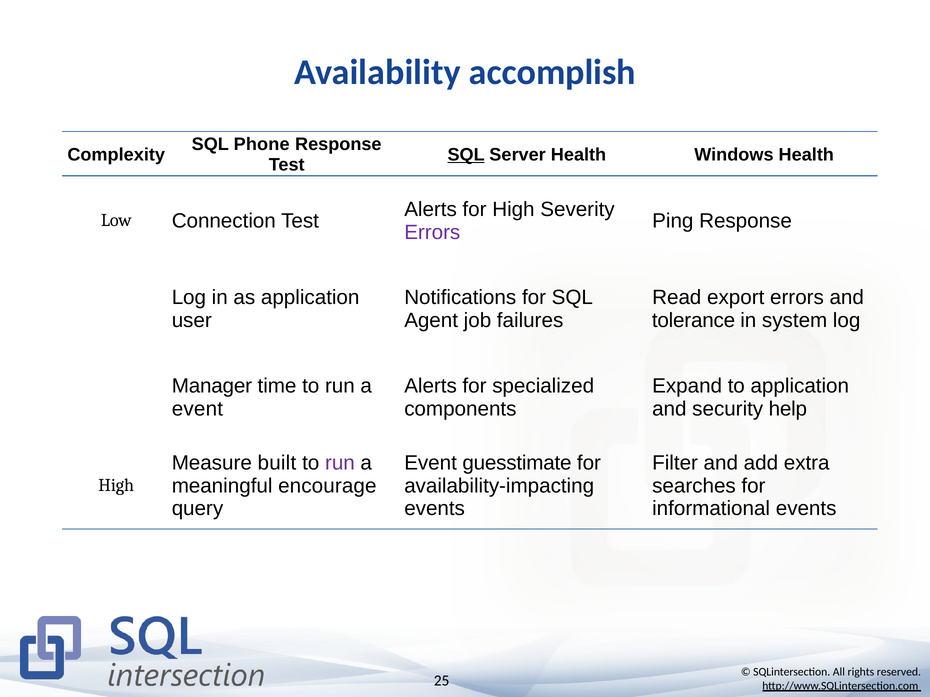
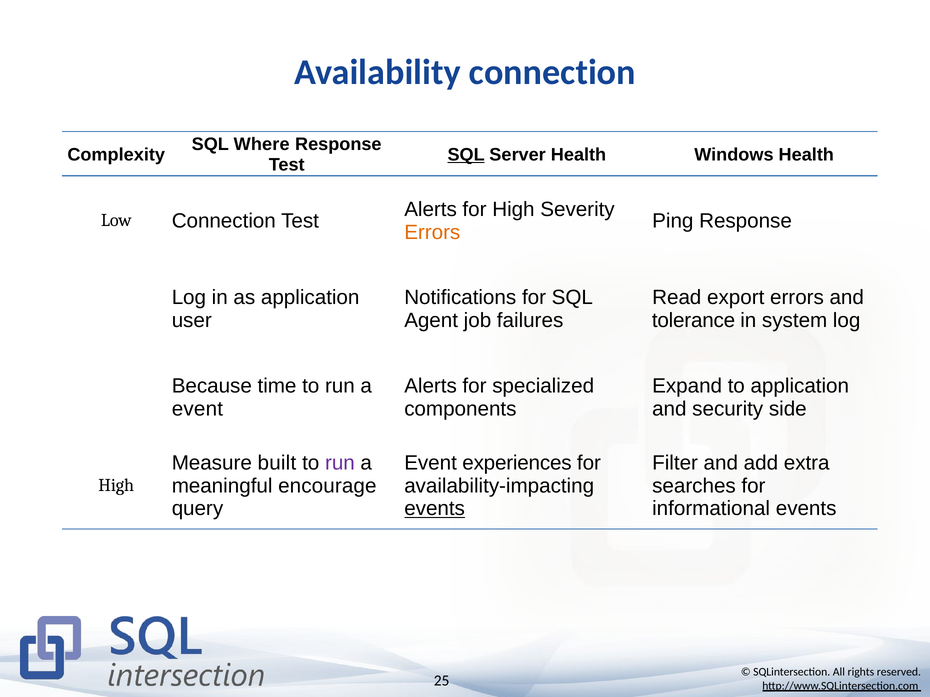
Availability accomplish: accomplish -> connection
Phone: Phone -> Where
Errors at (432, 232) colour: purple -> orange
Manager: Manager -> Because
help: help -> side
guesstimate: guesstimate -> experiences
events at (435, 509) underline: none -> present
